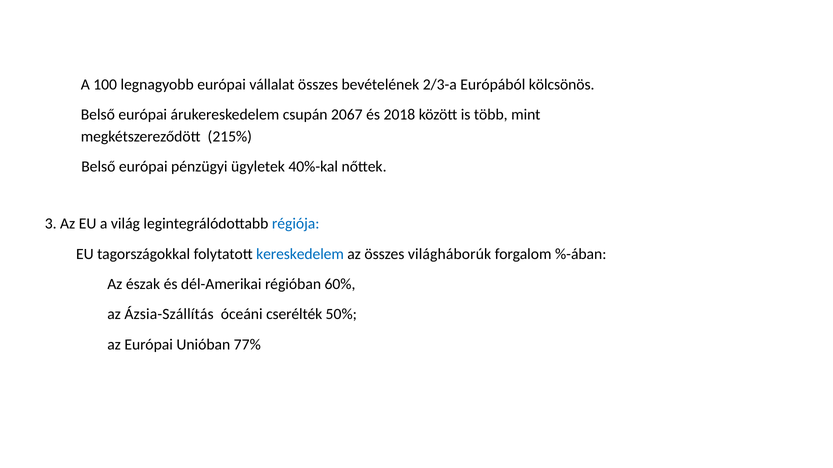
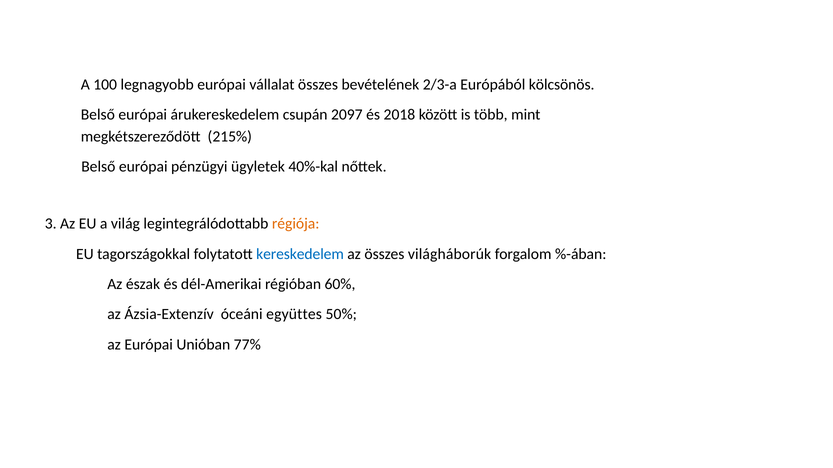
2067: 2067 -> 2097
régiója colour: blue -> orange
Ázsia-Szállítás: Ázsia-Szállítás -> Ázsia-Extenzív
cserélték: cserélték -> együttes
